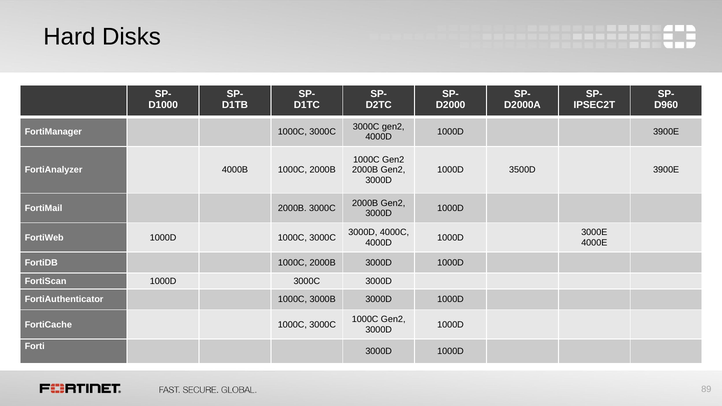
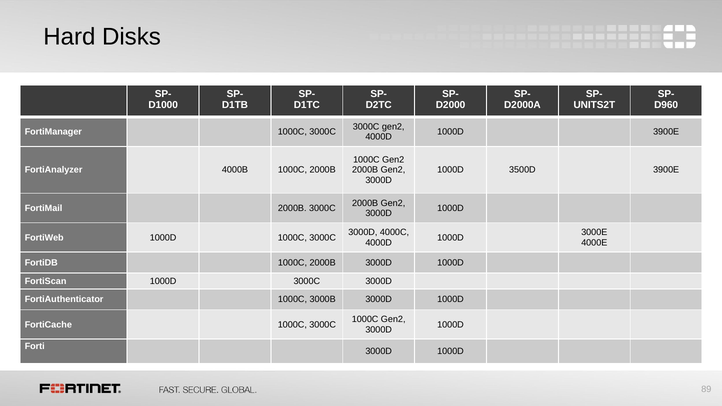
IPSEC2T: IPSEC2T -> UNITS2T
